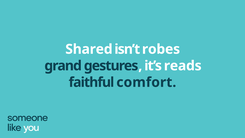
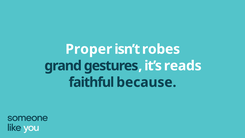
Shared: Shared -> Proper
comfort: comfort -> because
